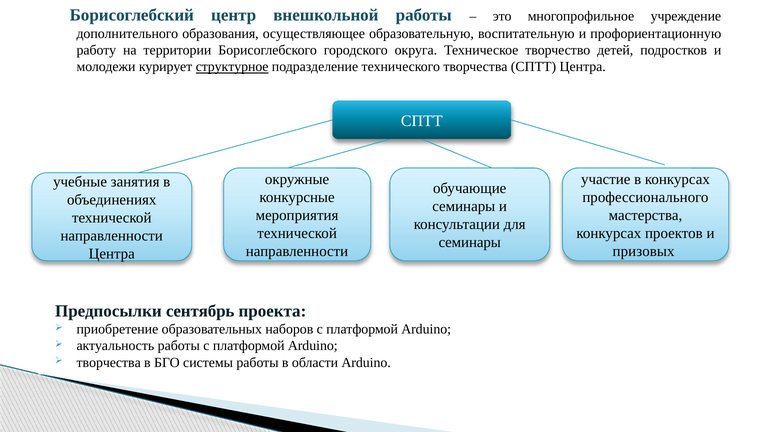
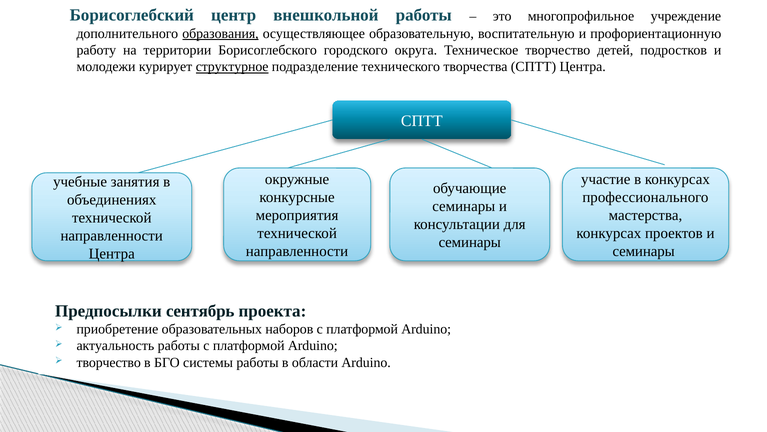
образования underline: none -> present
призовых at (644, 251): призовых -> семинары
творчества at (109, 362): творчества -> творчество
